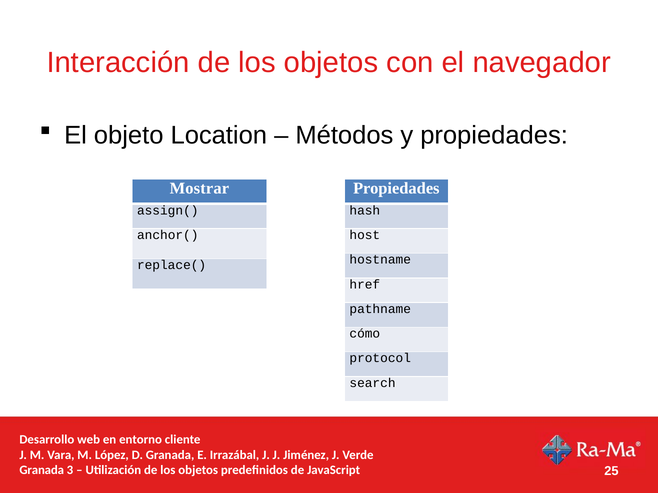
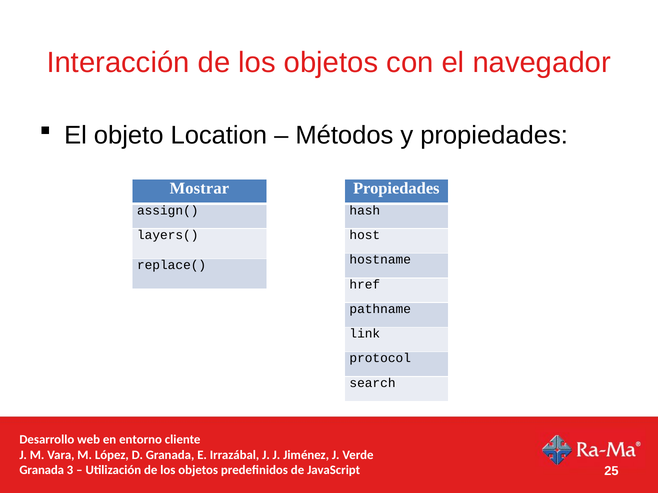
anchor(: anchor( -> layers(
cómo: cómo -> link
